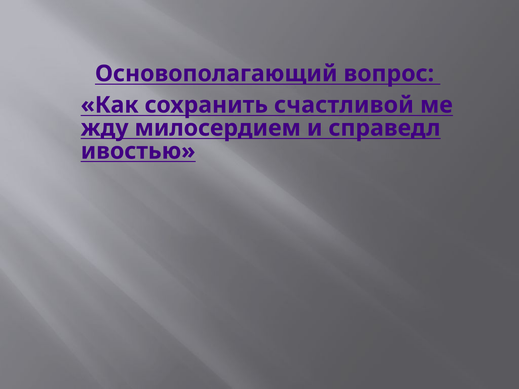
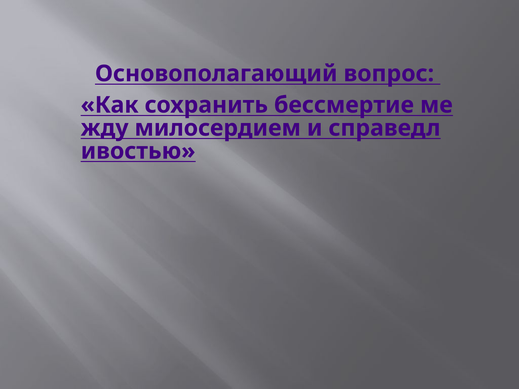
счастливой: счастливой -> бессмертие
